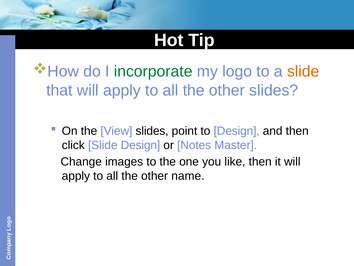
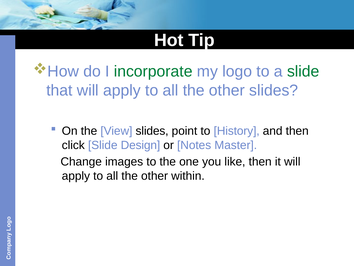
slide at (303, 71) colour: orange -> green
to Design: Design -> History
name: name -> within
